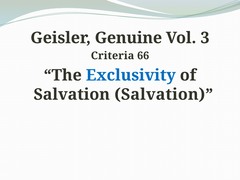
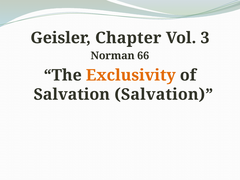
Genuine: Genuine -> Chapter
Criteria: Criteria -> Norman
Exclusivity colour: blue -> orange
